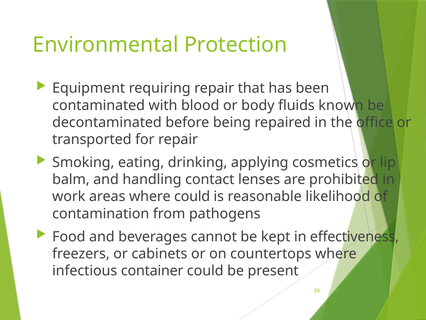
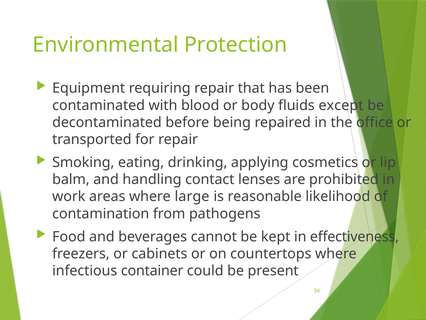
known: known -> except
where could: could -> large
